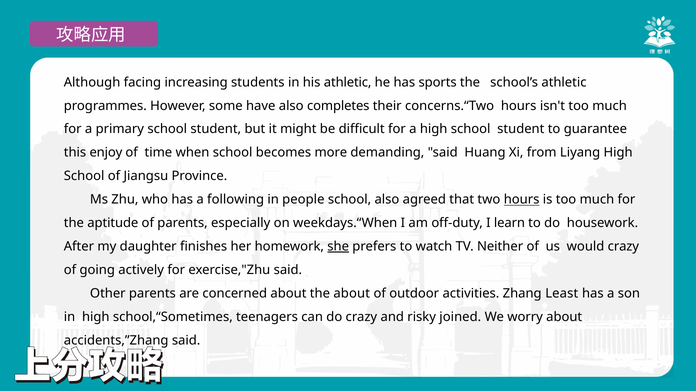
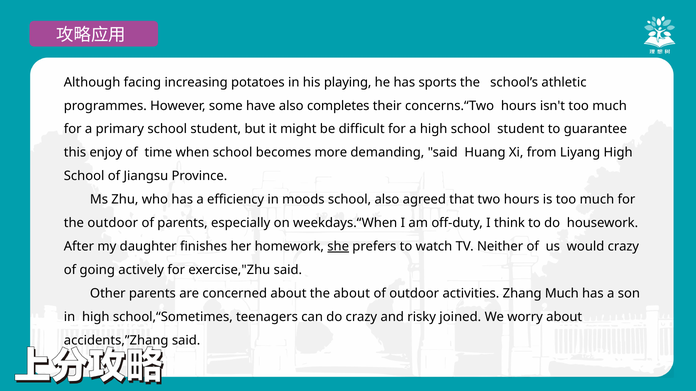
students: students -> potatoes
his athletic: athletic -> playing
following: following -> efficiency
people: people -> moods
hours at (522, 200) underline: present -> none
the aptitude: aptitude -> outdoor
learn: learn -> think
Zhang Least: Least -> Much
